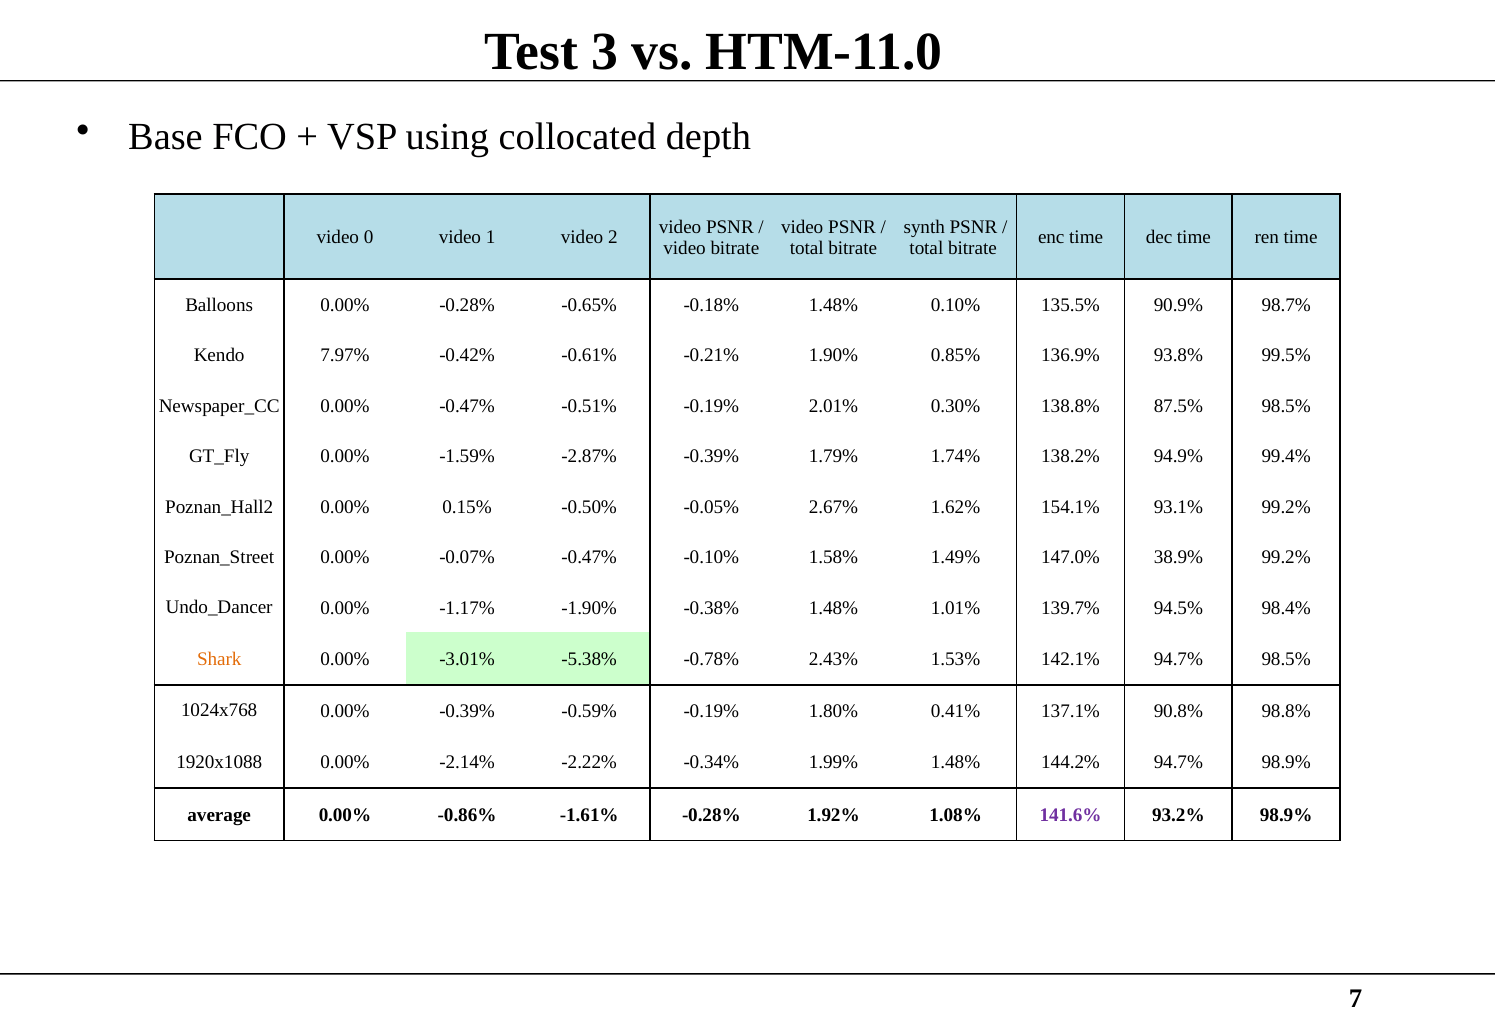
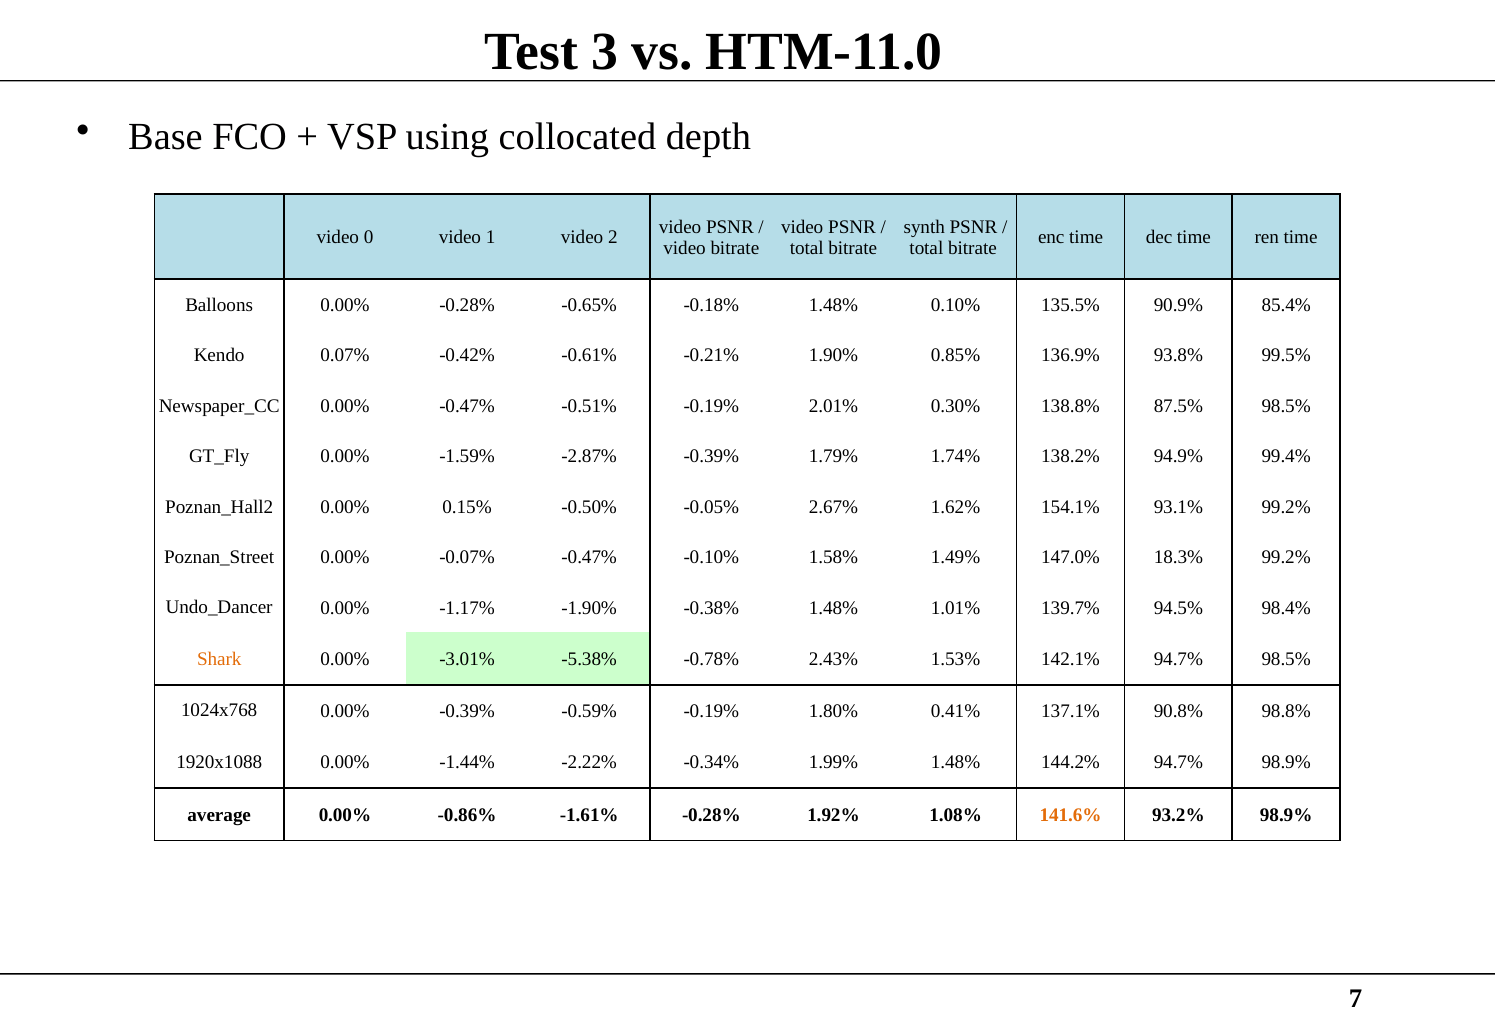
98.7%: 98.7% -> 85.4%
7.97%: 7.97% -> 0.07%
38.9%: 38.9% -> 18.3%
-2.14%: -2.14% -> -1.44%
141.6% colour: purple -> orange
